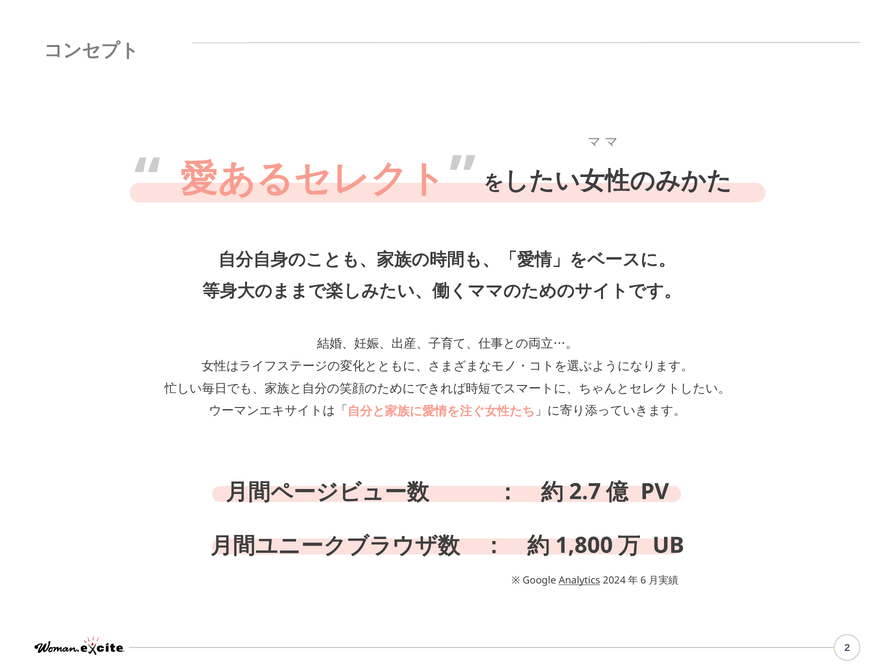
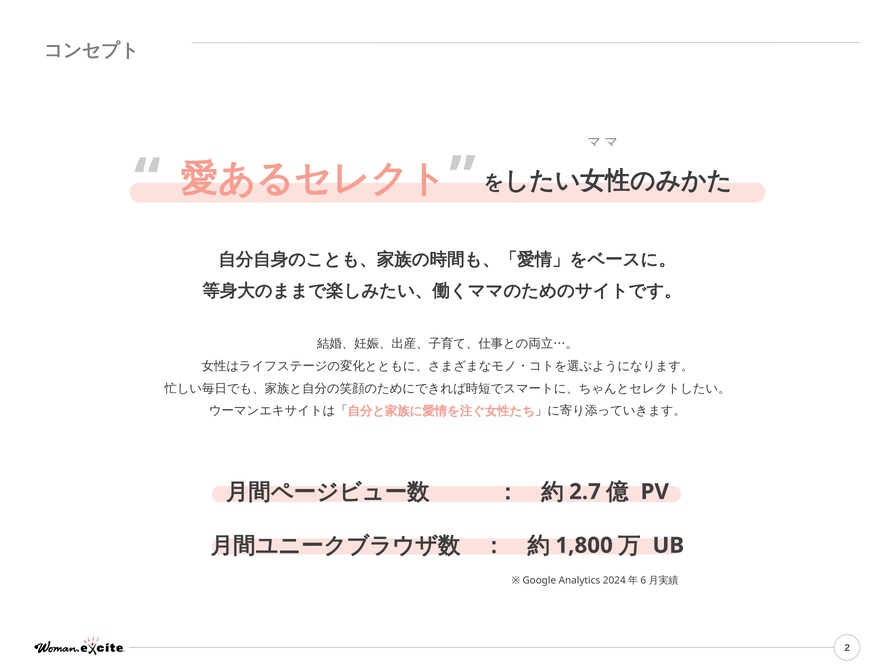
Analytics underline: present -> none
